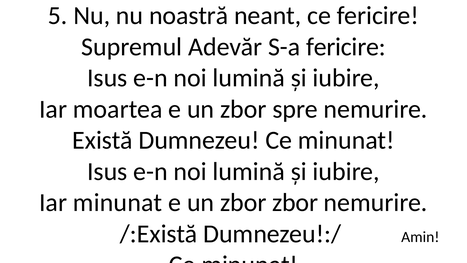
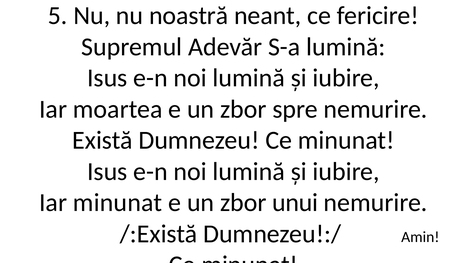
S-a fericire: fericire -> lumină
zbor zbor: zbor -> unui
